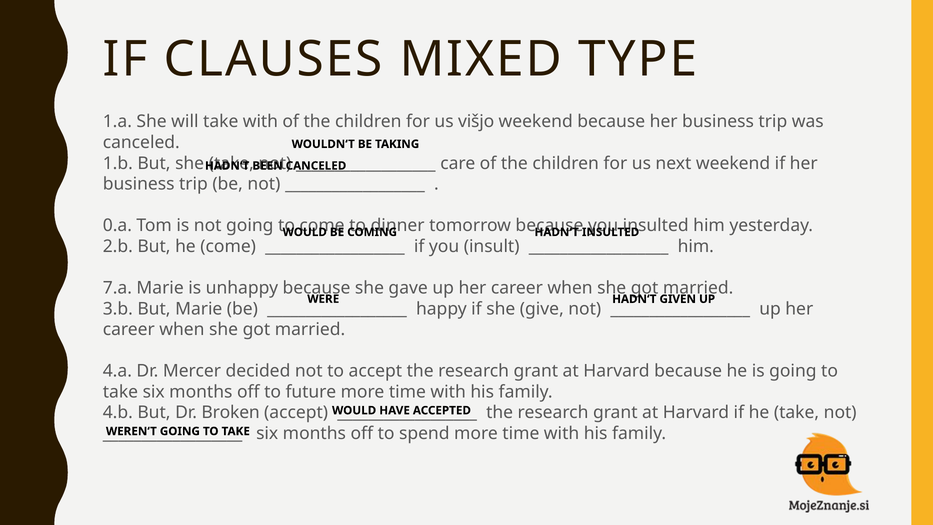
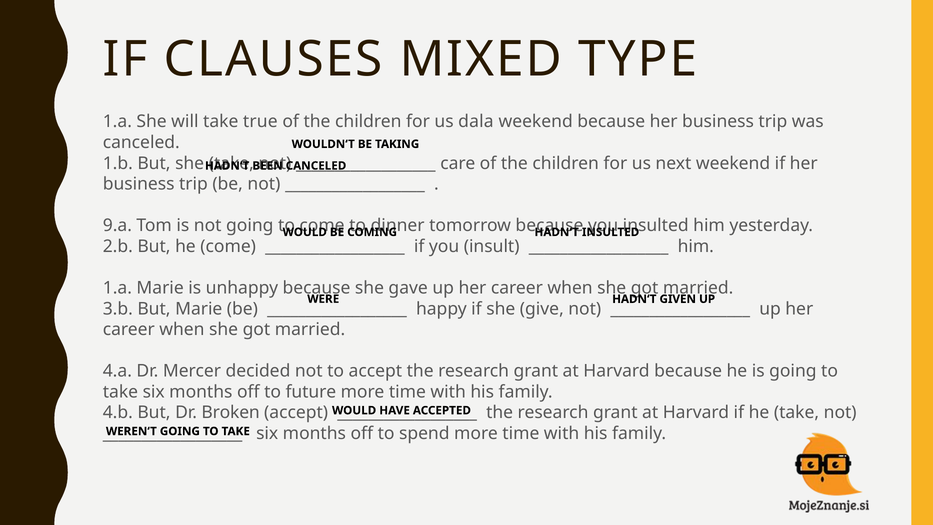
take with: with -> true
višjo: višjo -> dala
0.a: 0.a -> 9.a
7.a at (117, 288): 7.a -> 1.a
